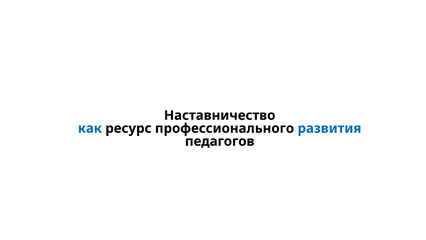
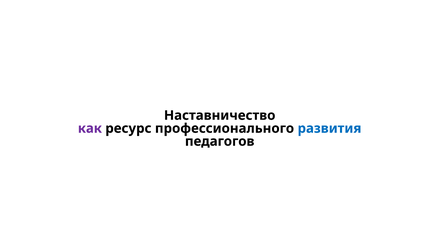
как colour: blue -> purple
